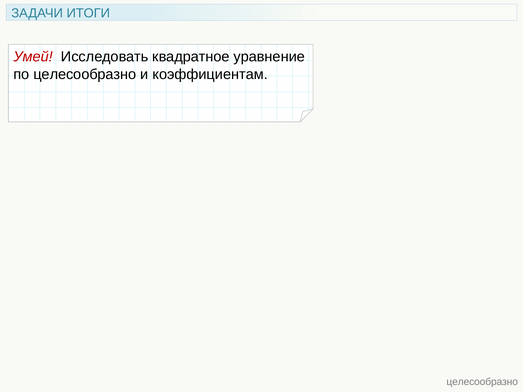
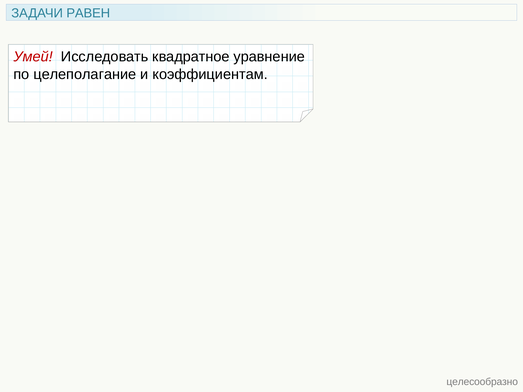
ИТОГИ: ИТОГИ -> РАВЕН
по целесообразно: целесообразно -> целеполагание
